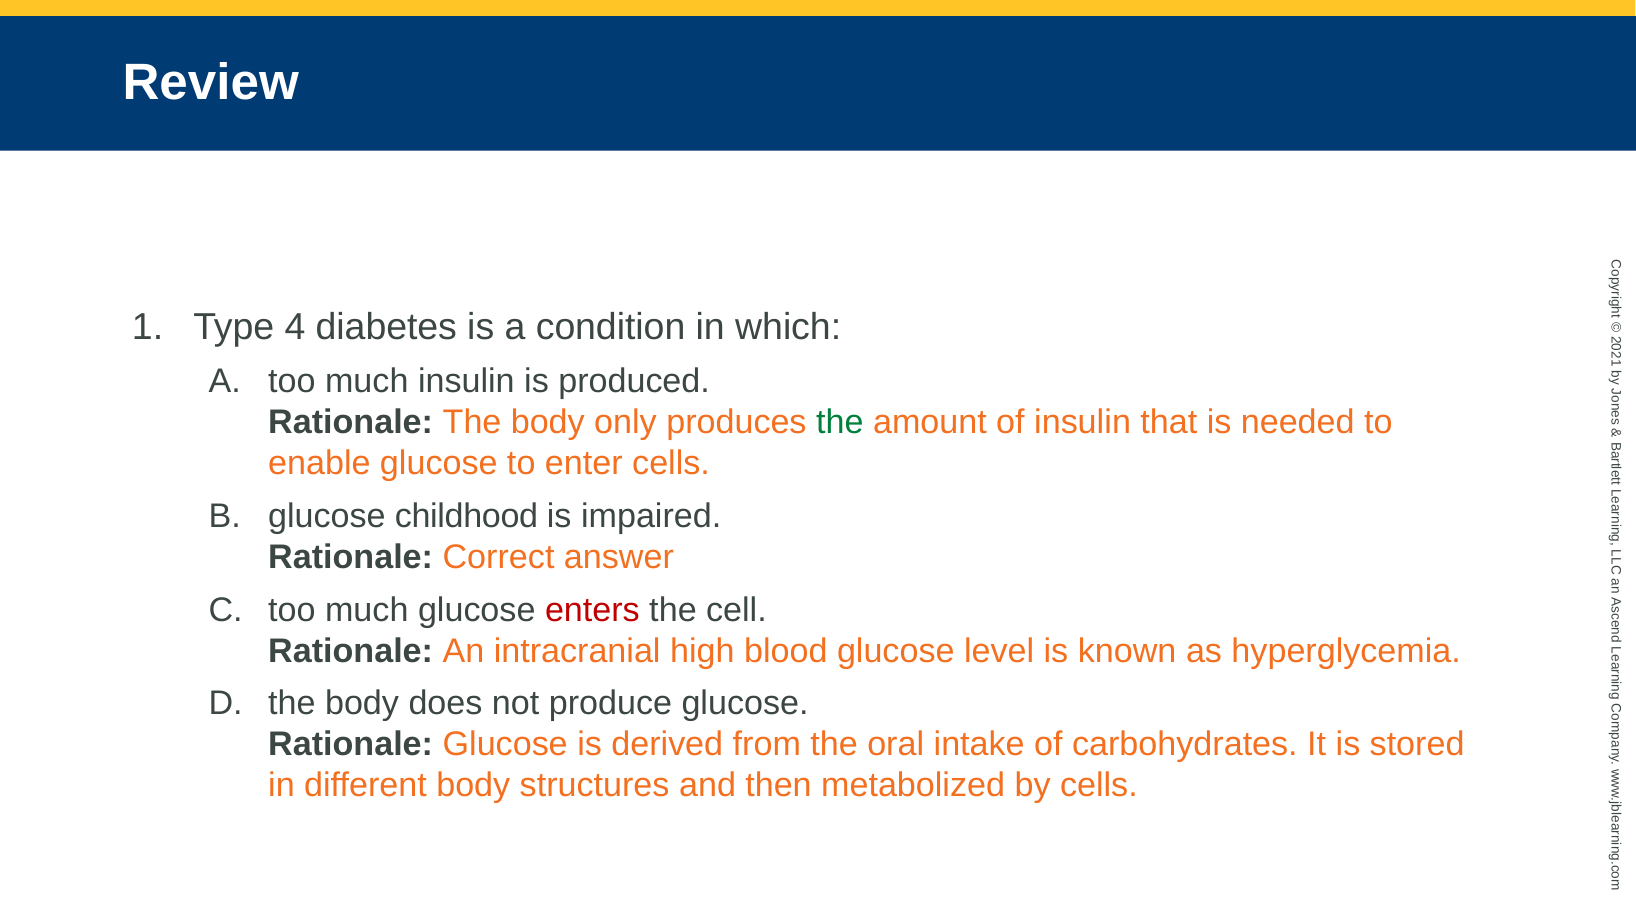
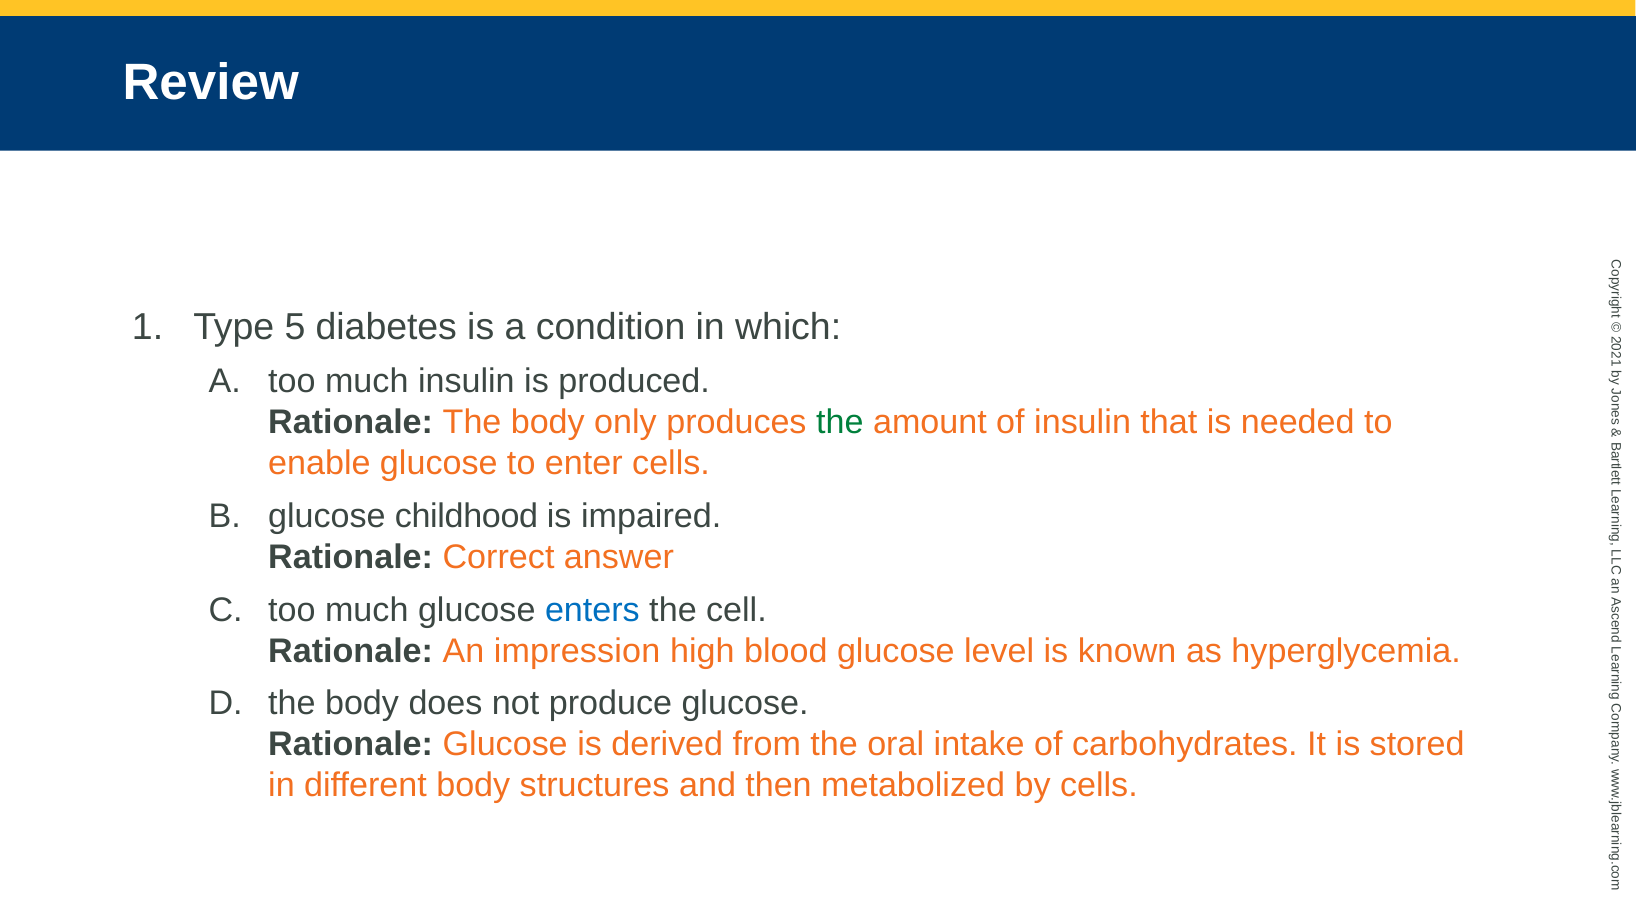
4: 4 -> 5
enters colour: red -> blue
intracranial: intracranial -> impression
